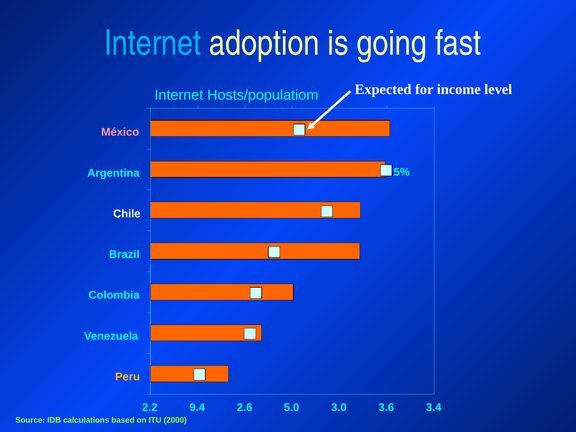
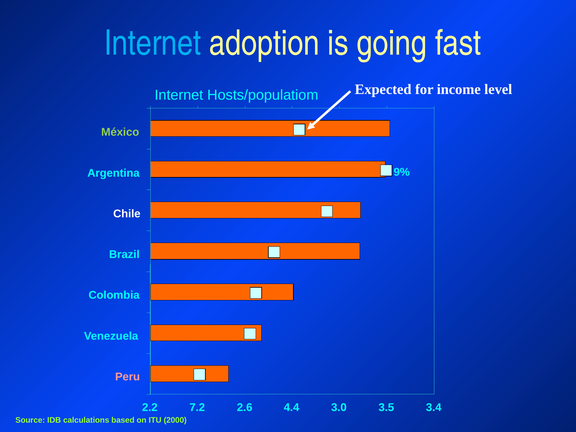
México colour: pink -> light green
5%: 5% -> 9%
Peru colour: yellow -> pink
9.4: 9.4 -> 7.2
5.0: 5.0 -> 4.4
3.6: 3.6 -> 3.5
